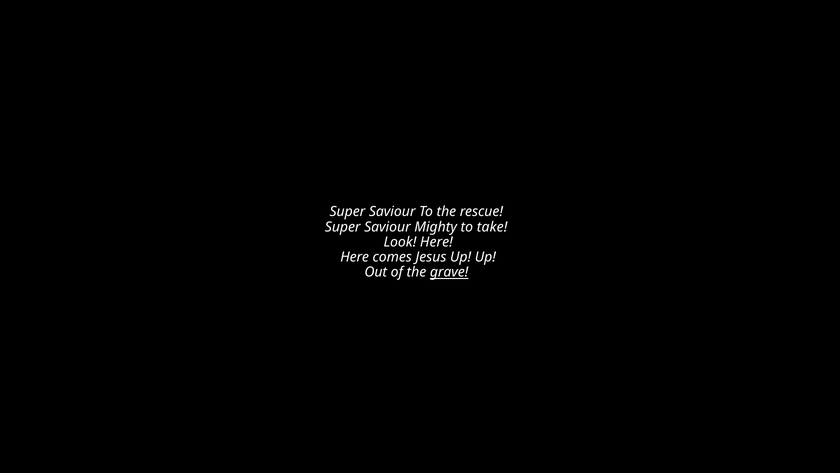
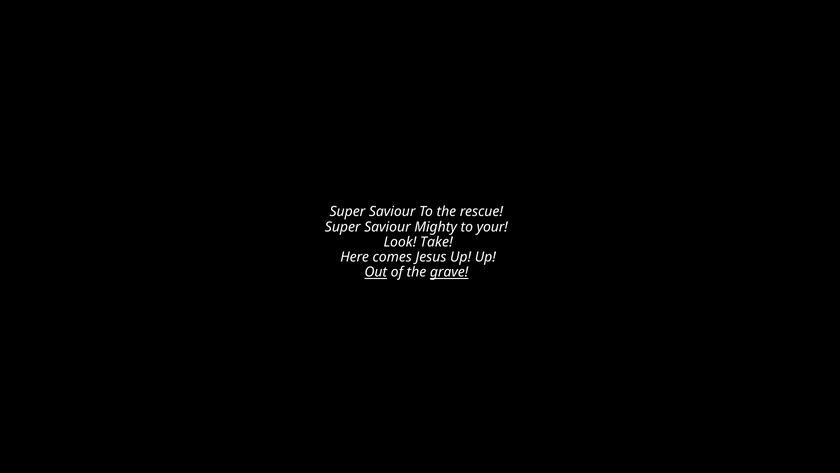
take: take -> your
Look Here: Here -> Take
Out underline: none -> present
